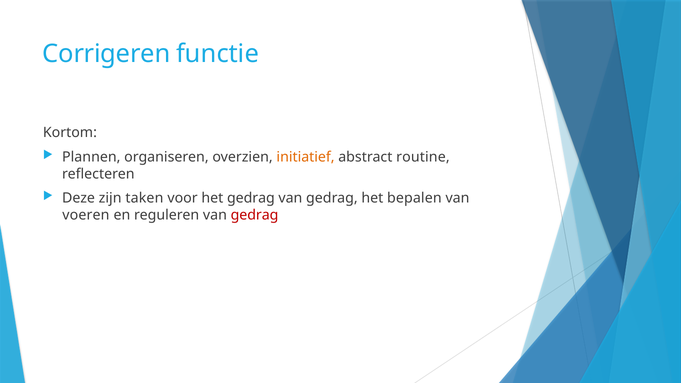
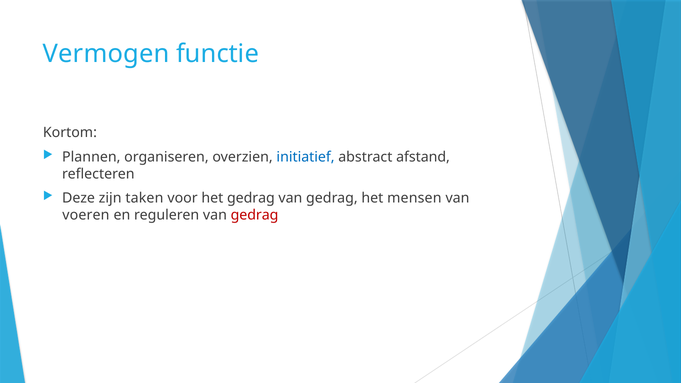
Corrigeren: Corrigeren -> Vermogen
initiatief colour: orange -> blue
routine: routine -> afstand
bepalen: bepalen -> mensen
